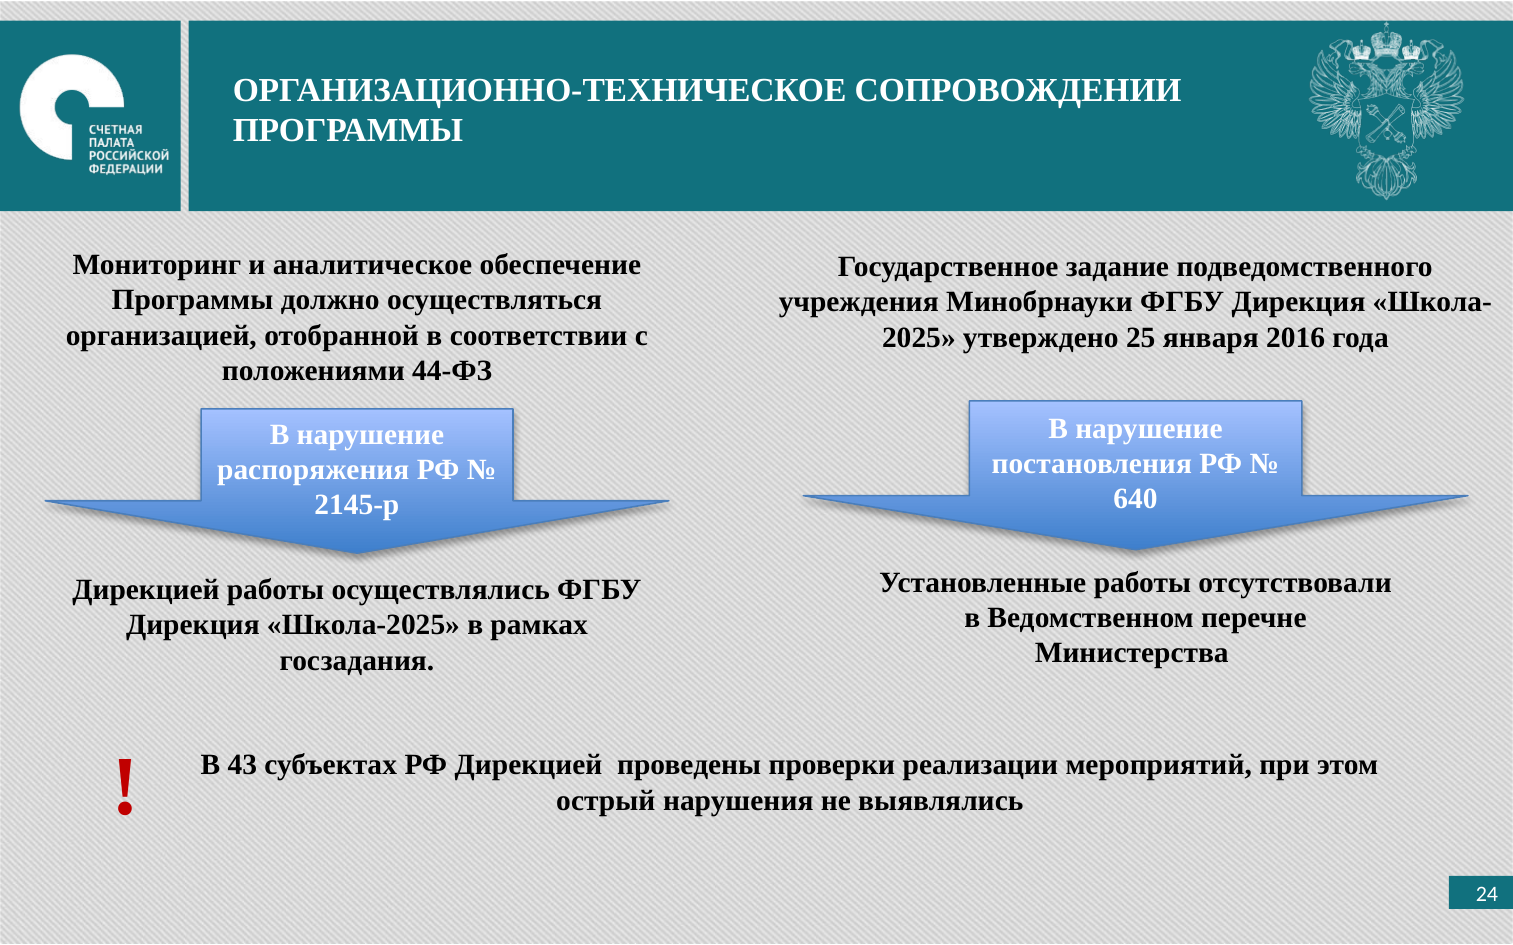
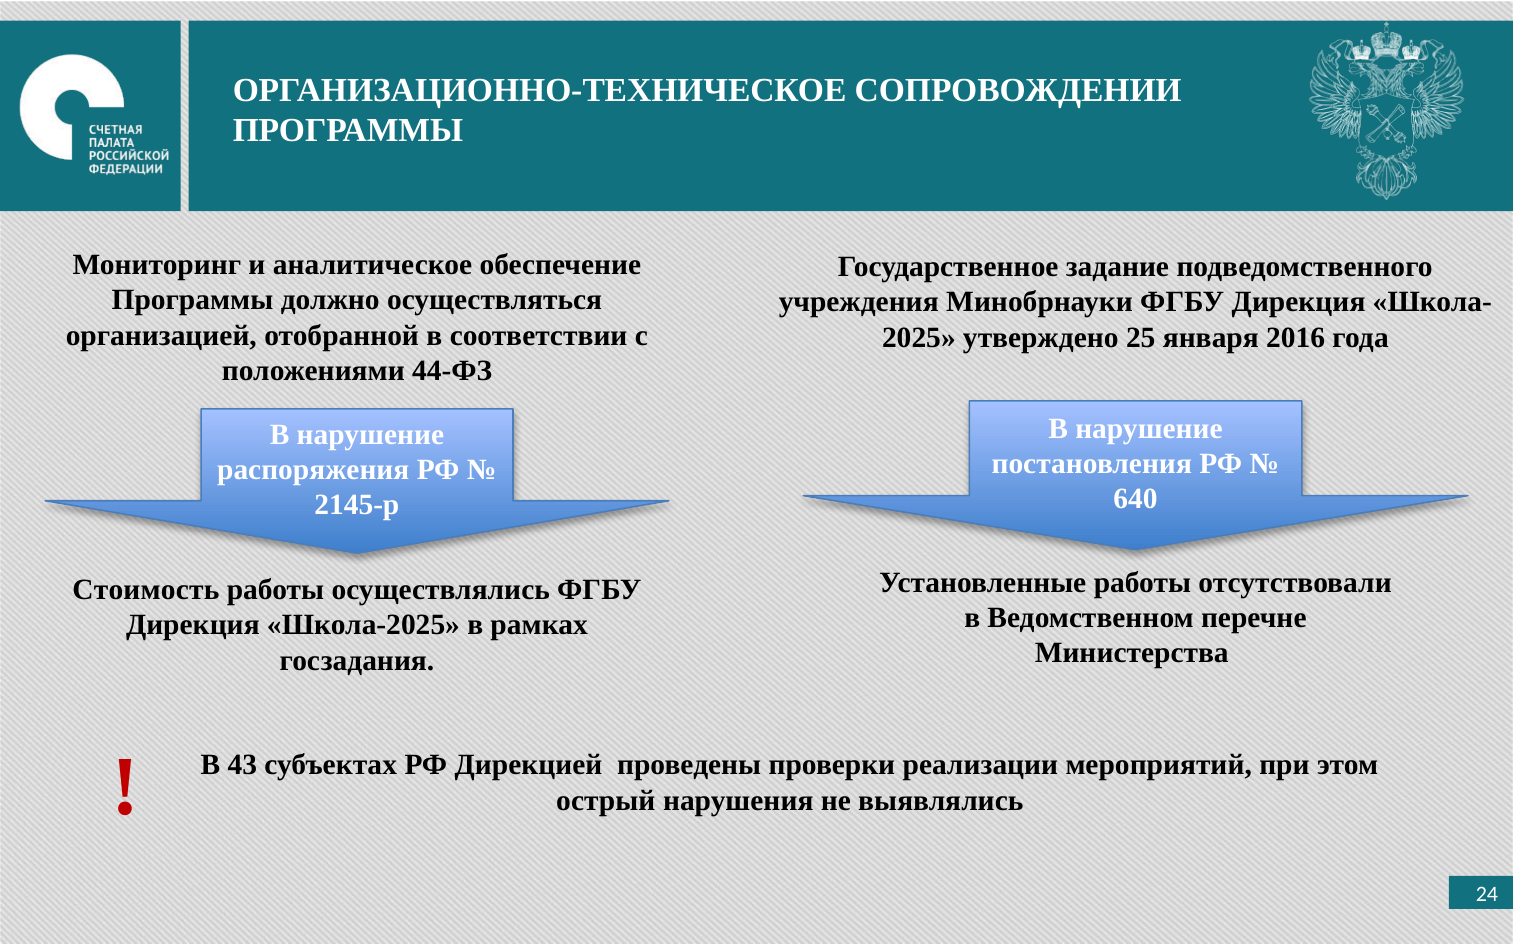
Дирекцией at (146, 590): Дирекцией -> Стоимость
